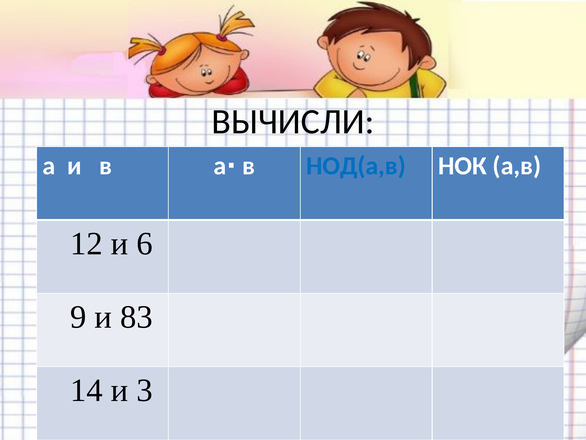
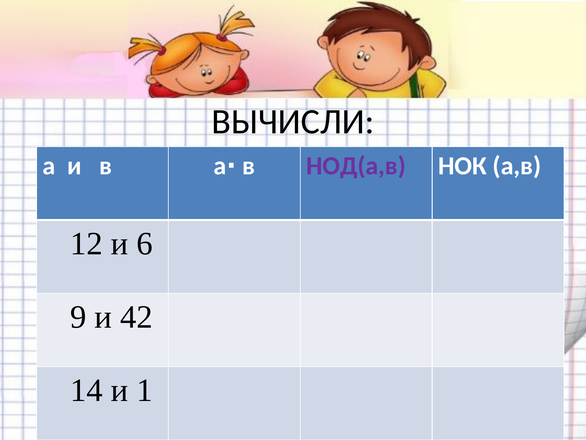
НОД(а,в colour: blue -> purple
83: 83 -> 42
3: 3 -> 1
